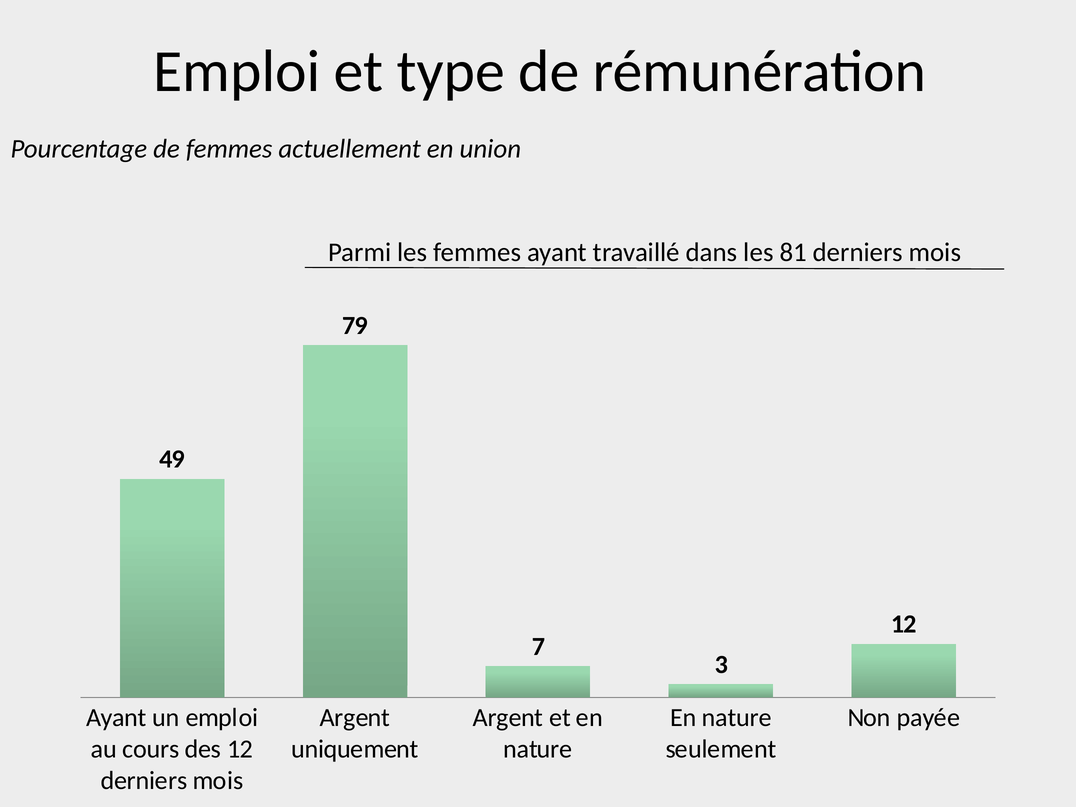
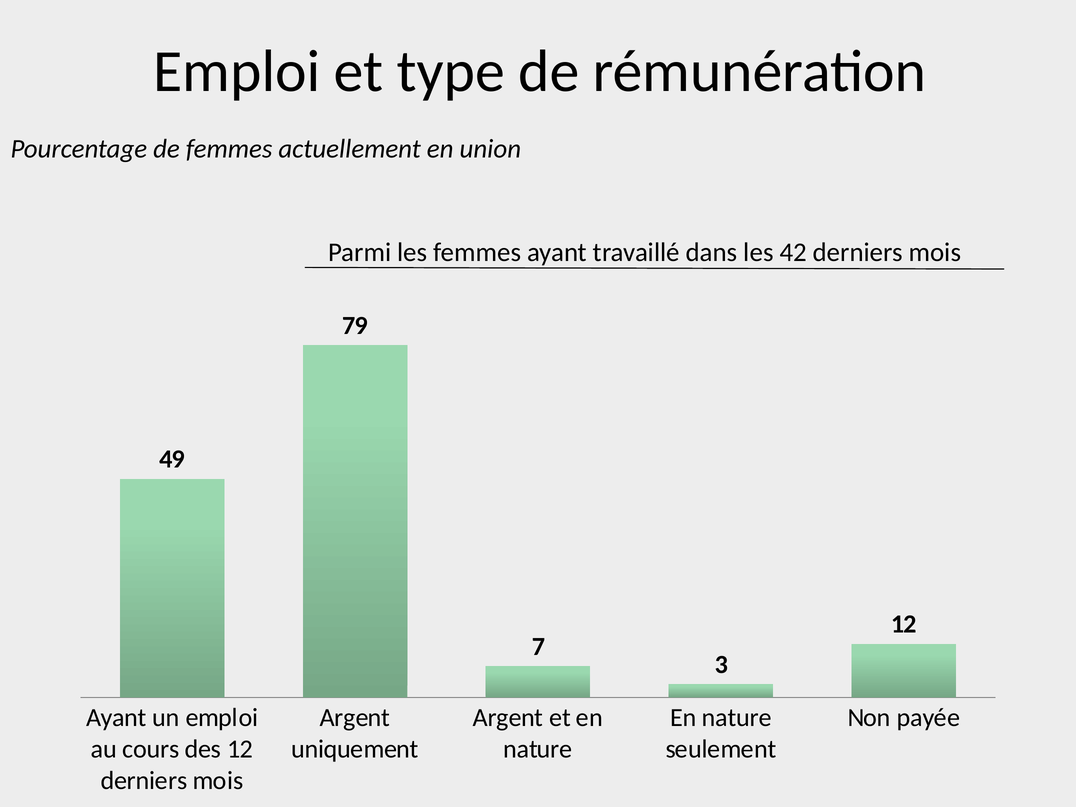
81: 81 -> 42
